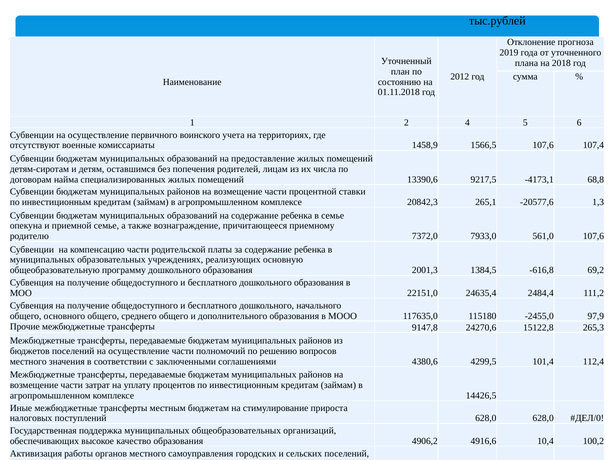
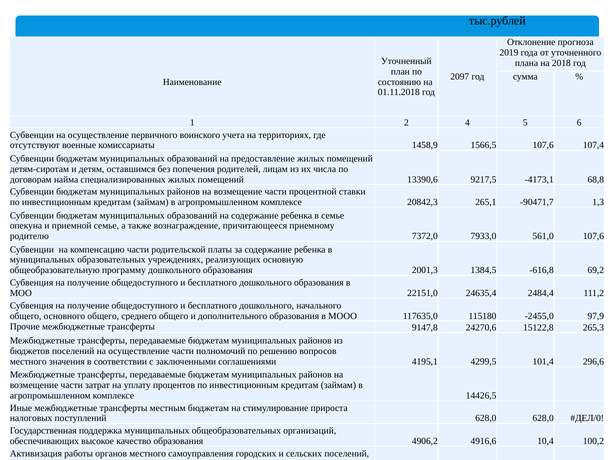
2012: 2012 -> 2097
-20577,6: -20577,6 -> -90471,7
4380,6: 4380,6 -> 4195,1
112,4: 112,4 -> 296,6
